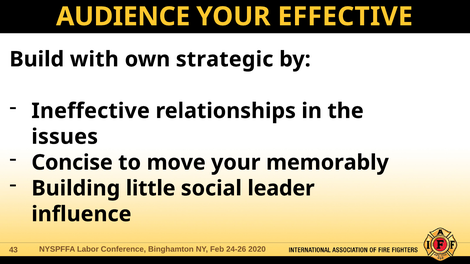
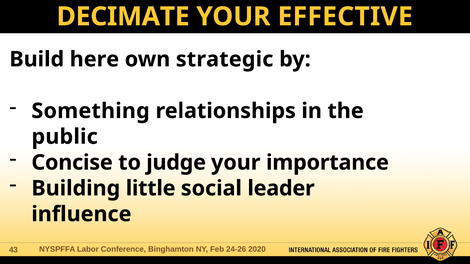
AUDIENCE: AUDIENCE -> DECIMATE
with: with -> here
Ineffective: Ineffective -> Something
issues: issues -> public
move: move -> judge
memorably: memorably -> importance
